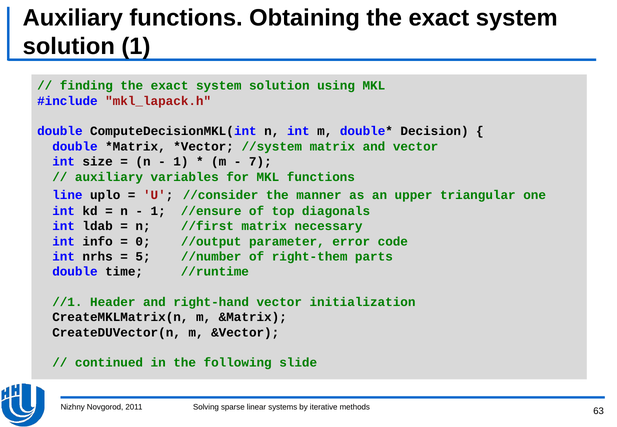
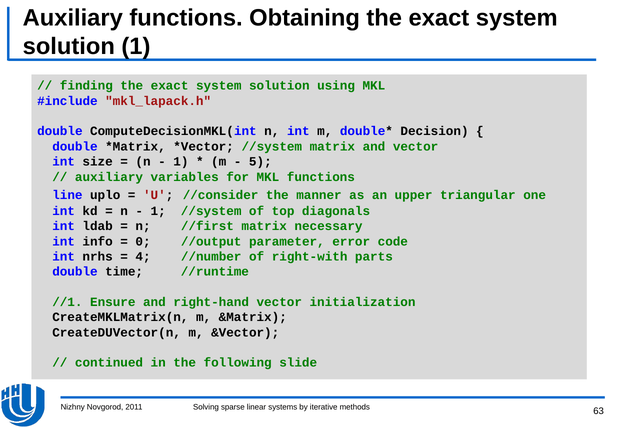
7: 7 -> 5
1 //ensure: //ensure -> //system
5: 5 -> 4
right-them: right-them -> right-with
Header: Header -> Ensure
